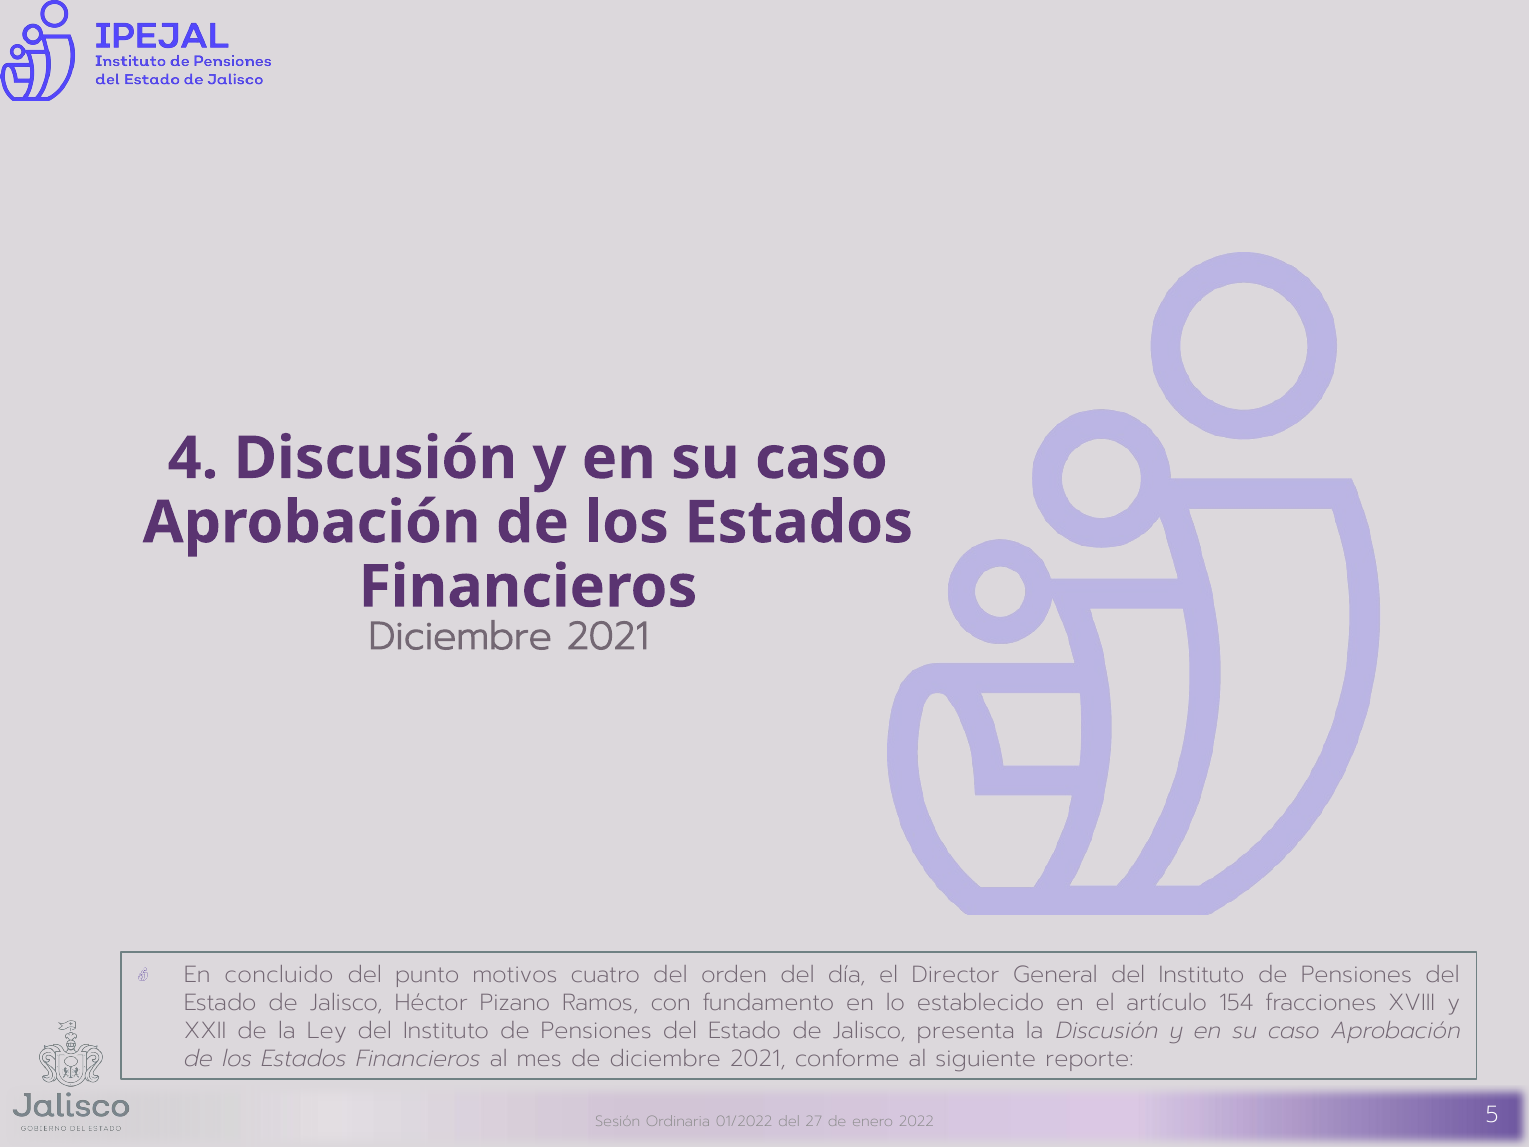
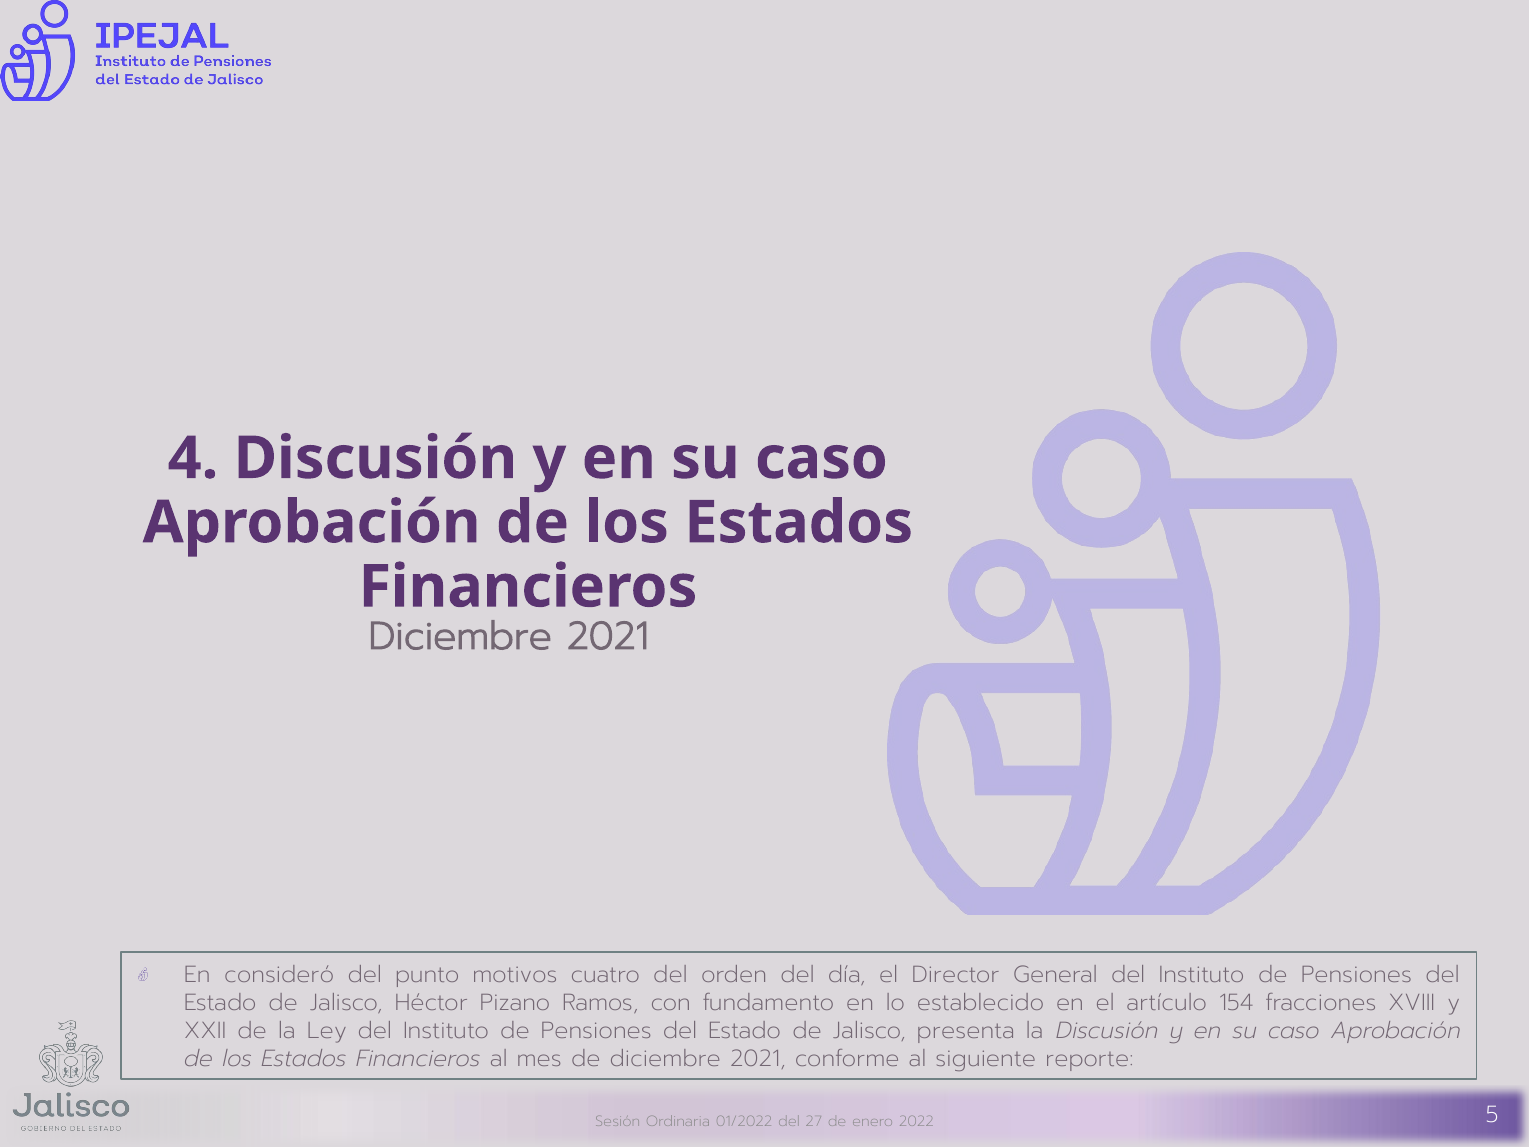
concluido: concluido -> consideró
